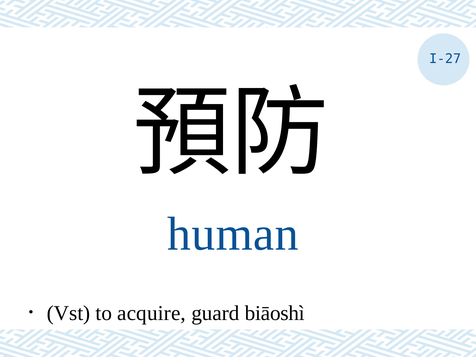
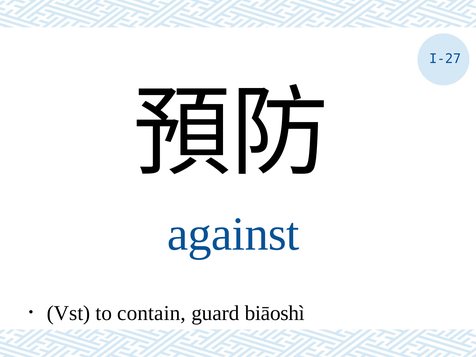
human: human -> against
acquire: acquire -> contain
